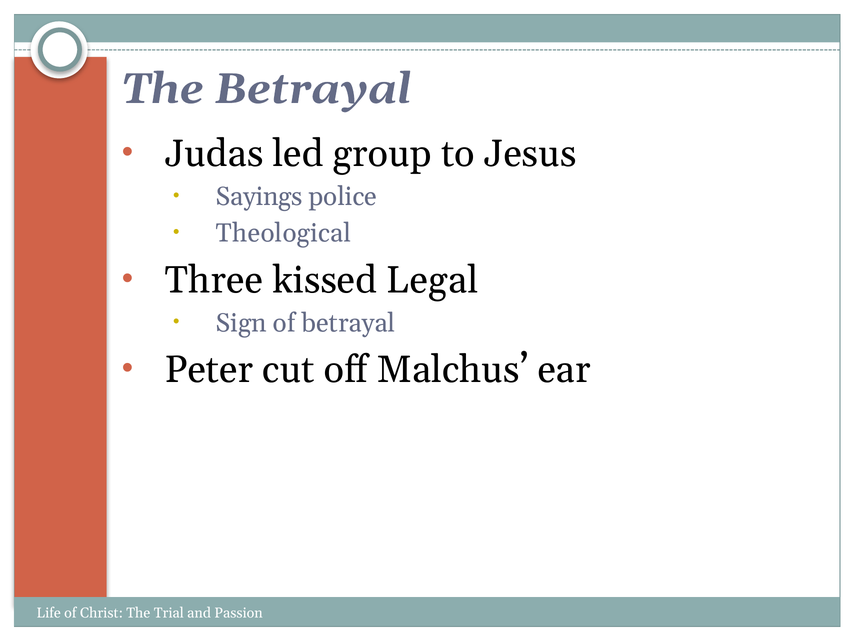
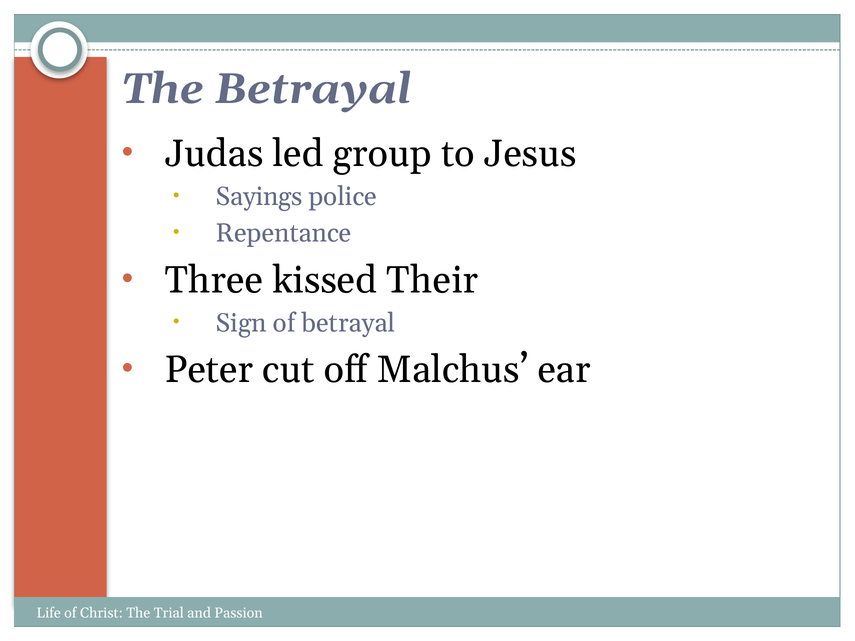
Theological: Theological -> Repentance
Legal: Legal -> Their
